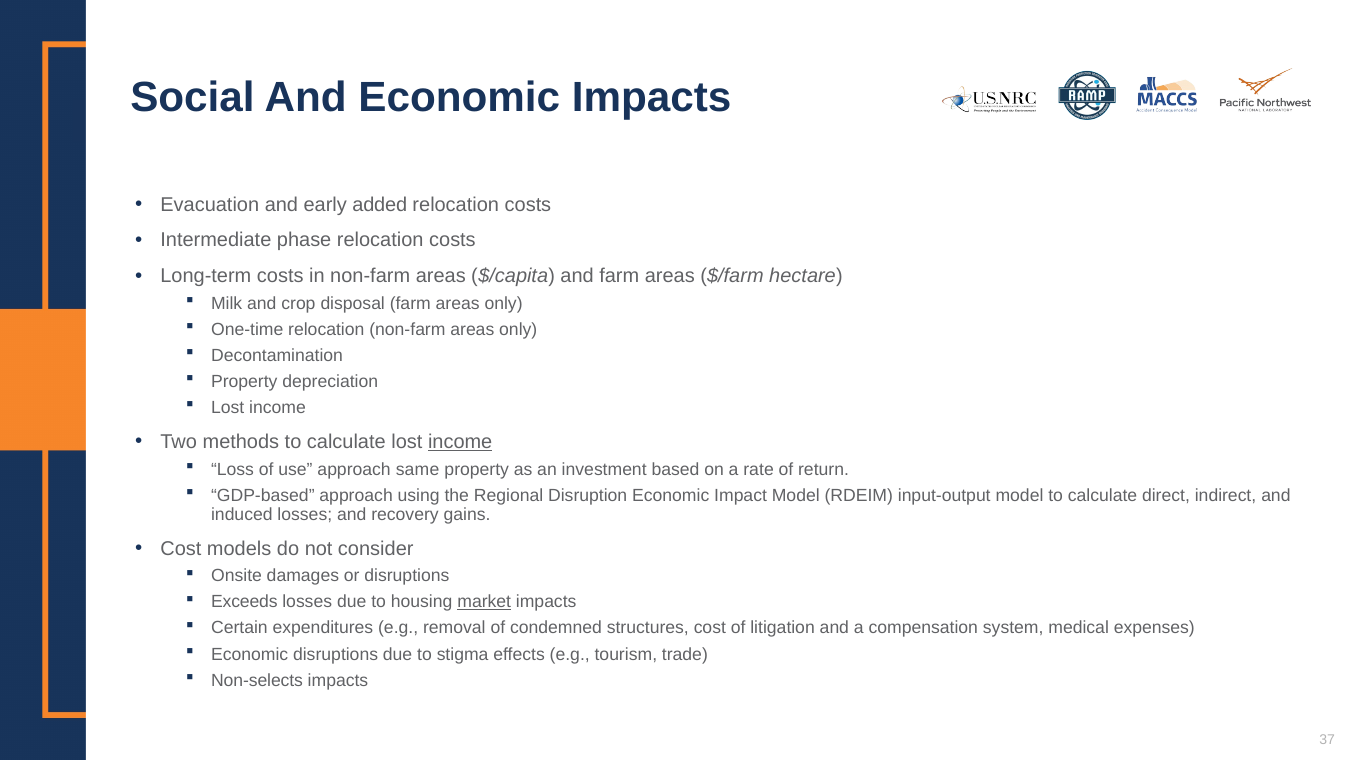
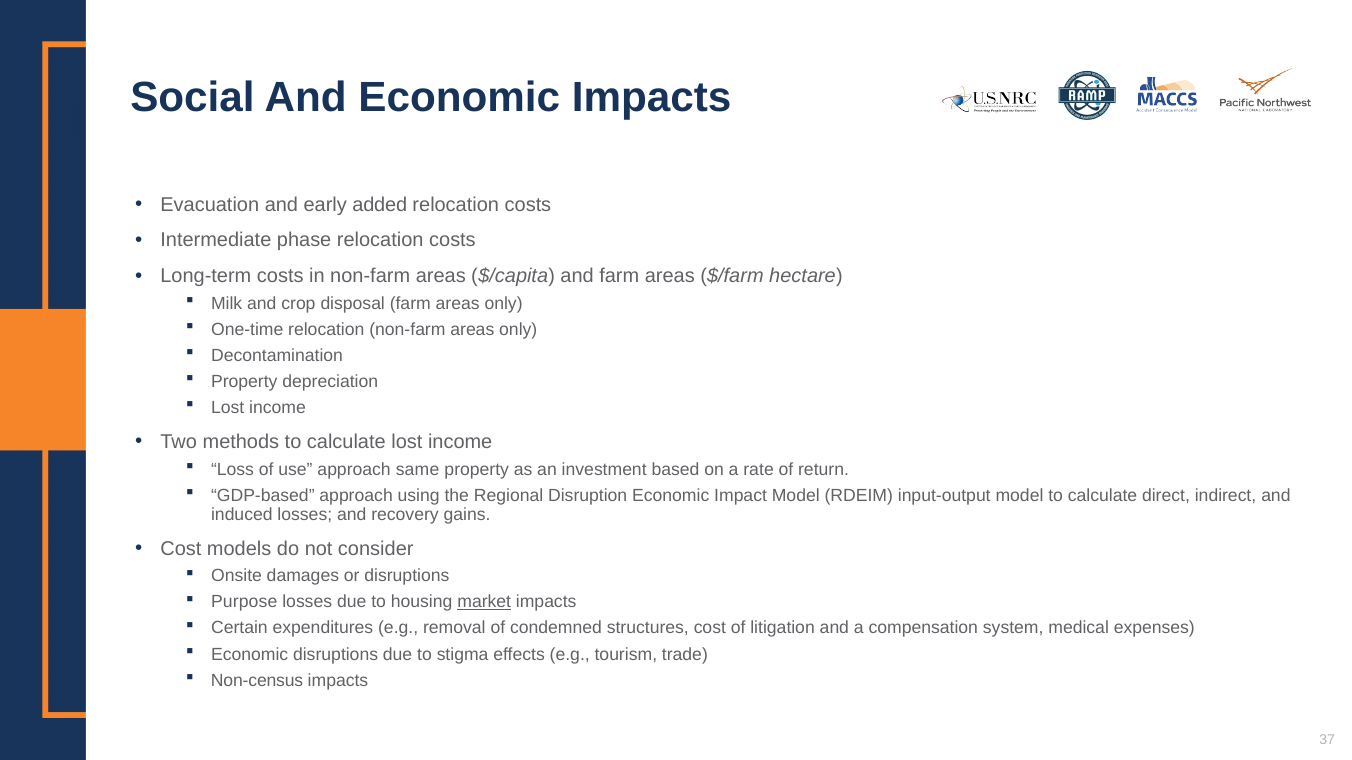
income at (460, 442) underline: present -> none
Exceeds: Exceeds -> Purpose
Non-selects: Non-selects -> Non-census
